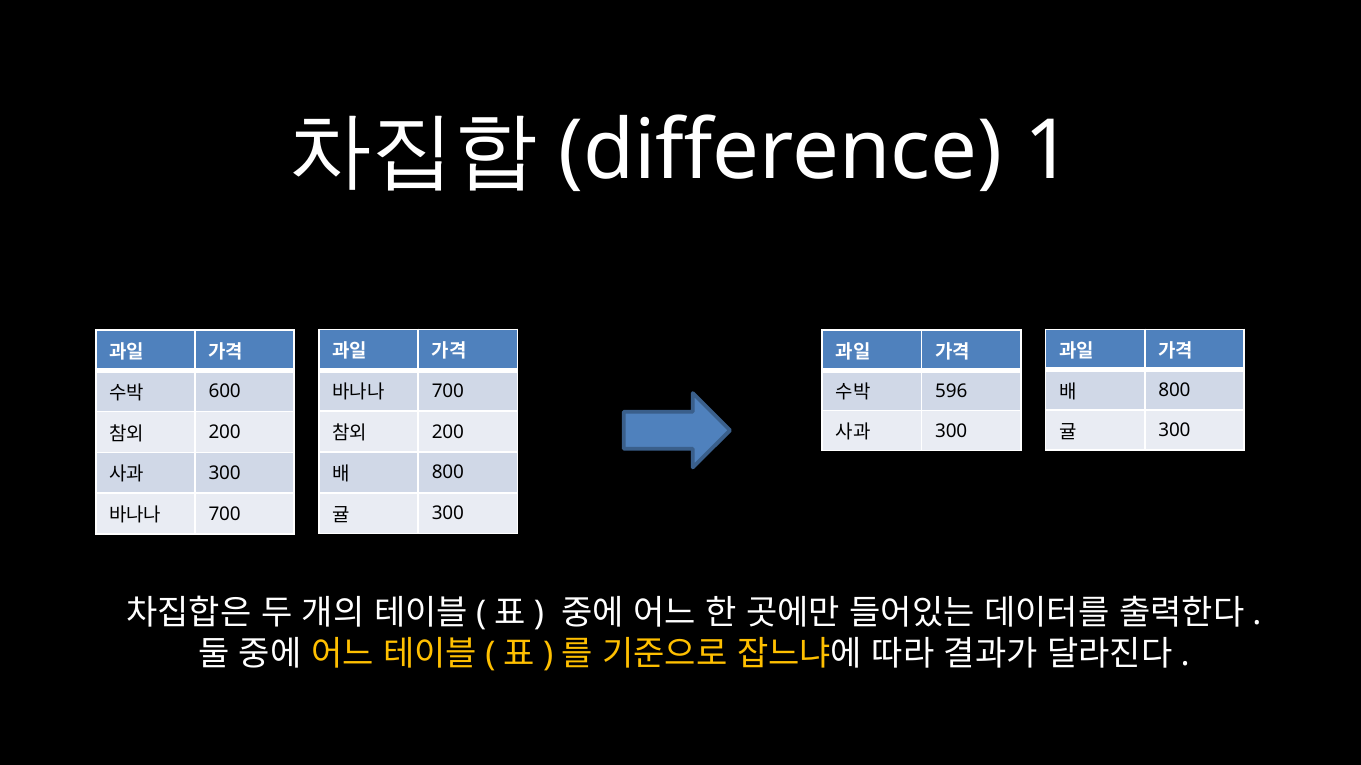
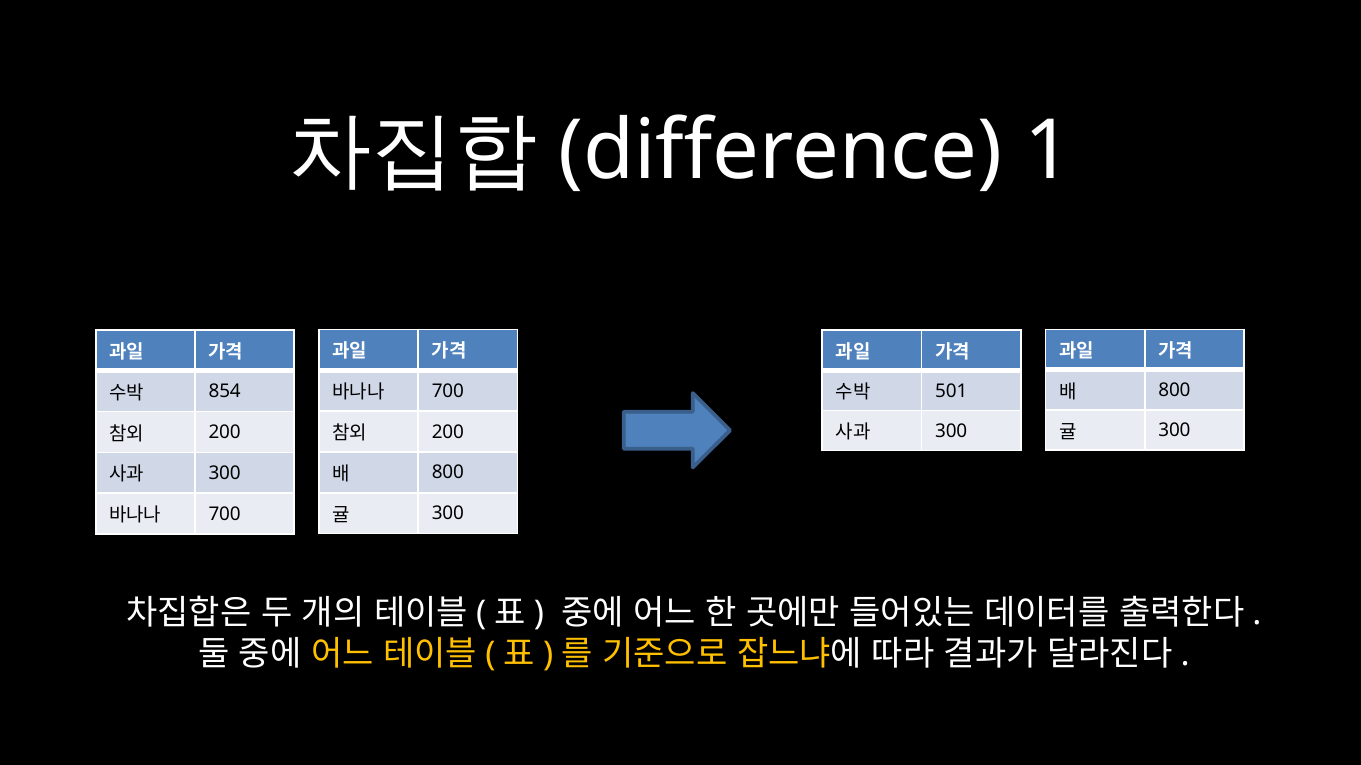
596: 596 -> 501
600: 600 -> 854
